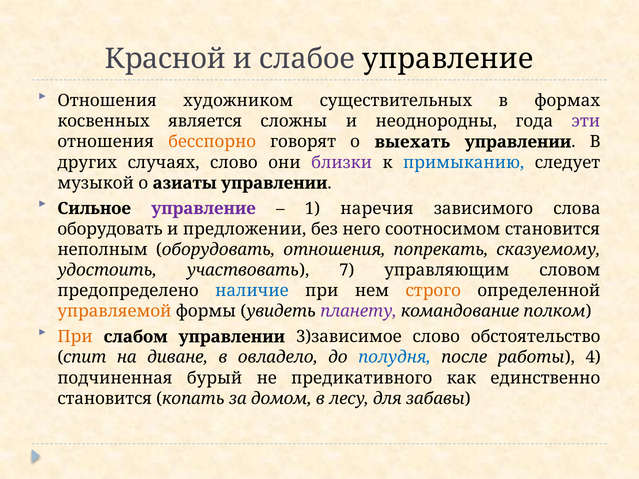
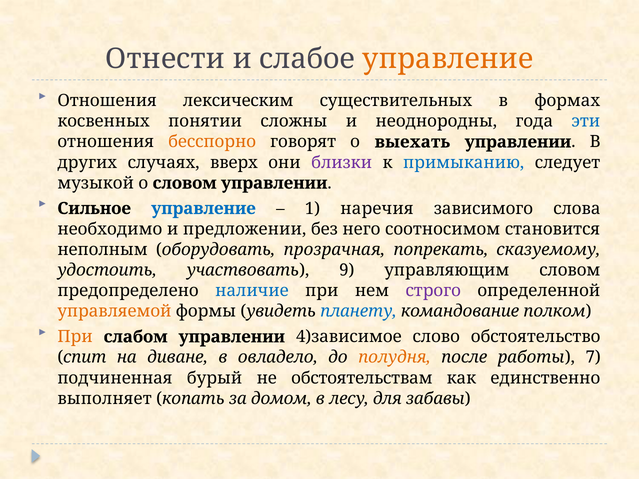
Красной: Красной -> Отнести
управление at (448, 59) colour: black -> orange
художником: художником -> лексическим
является: является -> понятии
эти colour: purple -> blue
случаях слово: слово -> вверх
о азиаты: азиаты -> словом
управление at (203, 209) colour: purple -> blue
оборудовать at (110, 229): оборудовать -> необходимо
оборудовать отношения: отношения -> прозрачная
7: 7 -> 9
строго colour: orange -> purple
планету colour: purple -> blue
3)зависимое: 3)зависимое -> 4)зависимое
полудня colour: blue -> orange
4: 4 -> 7
предикативного: предикативного -> обстоятельствам
становится at (105, 399): становится -> выполняет
